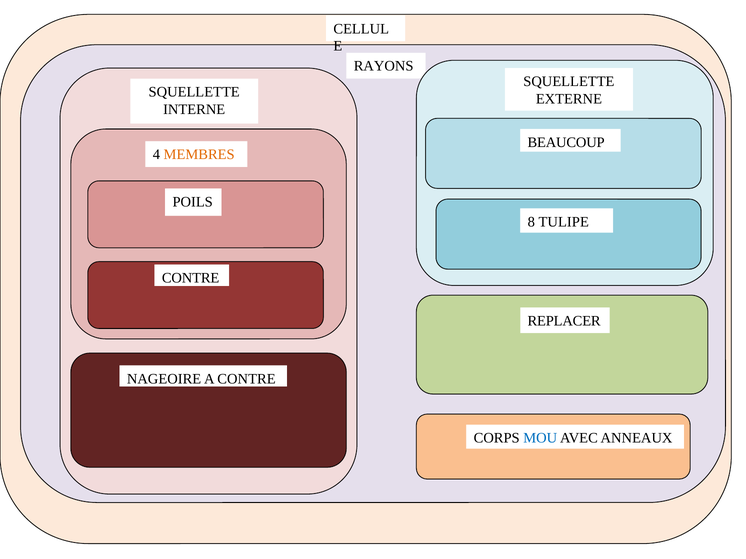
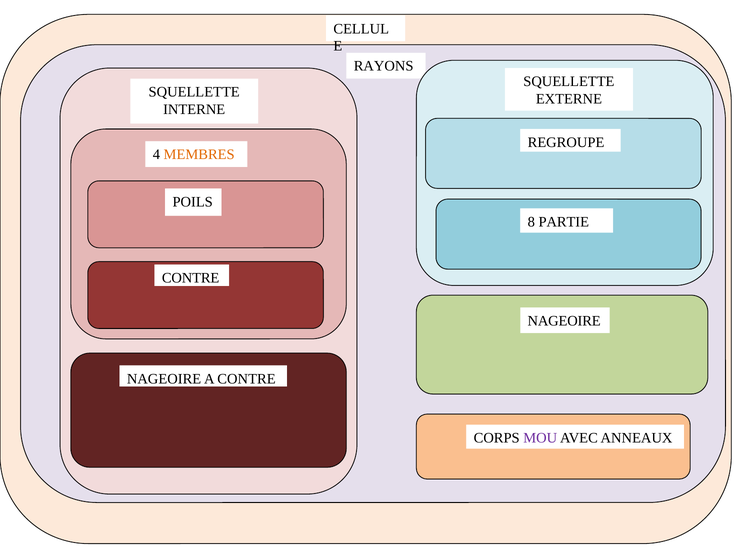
BEAUCOUP: BEAUCOUP -> REGROUPE
TULIPE: TULIPE -> PARTIE
REPLACER at (564, 321): REPLACER -> NAGEOIRE
MOU colour: blue -> purple
